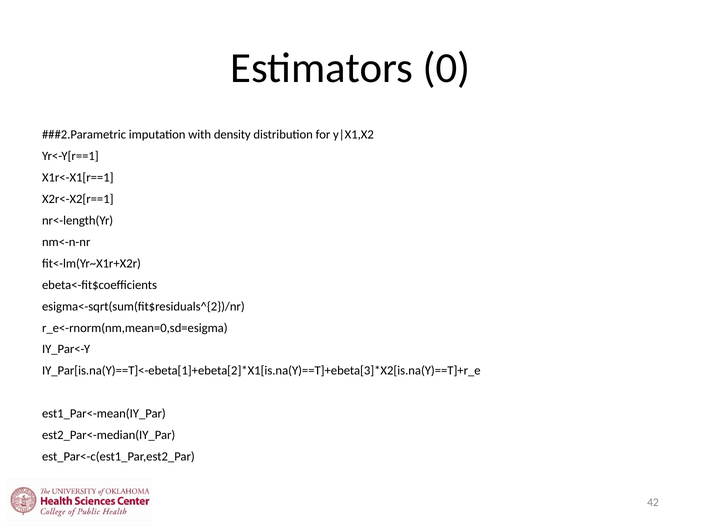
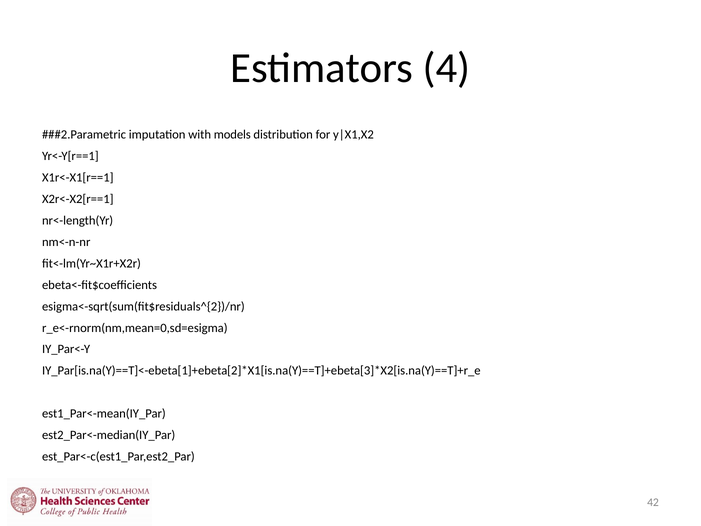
0: 0 -> 4
density: density -> models
